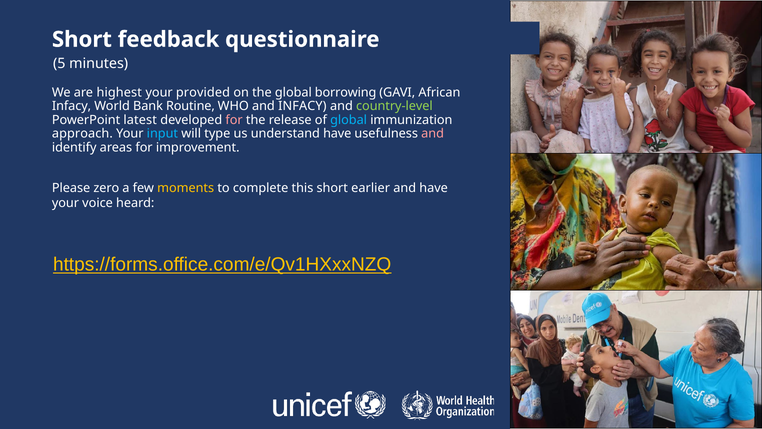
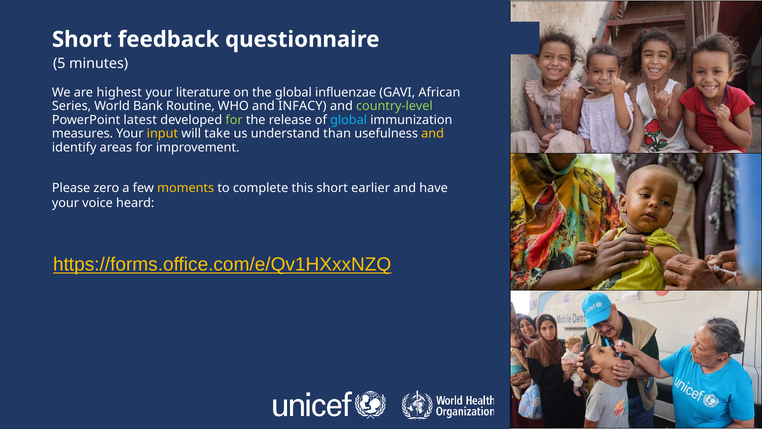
provided: provided -> literature
borrowing: borrowing -> influenzae
Infacy at (72, 106): Infacy -> Series
for at (234, 120) colour: pink -> light green
approach: approach -> measures
input colour: light blue -> yellow
type: type -> take
understand have: have -> than
and at (433, 134) colour: pink -> yellow
